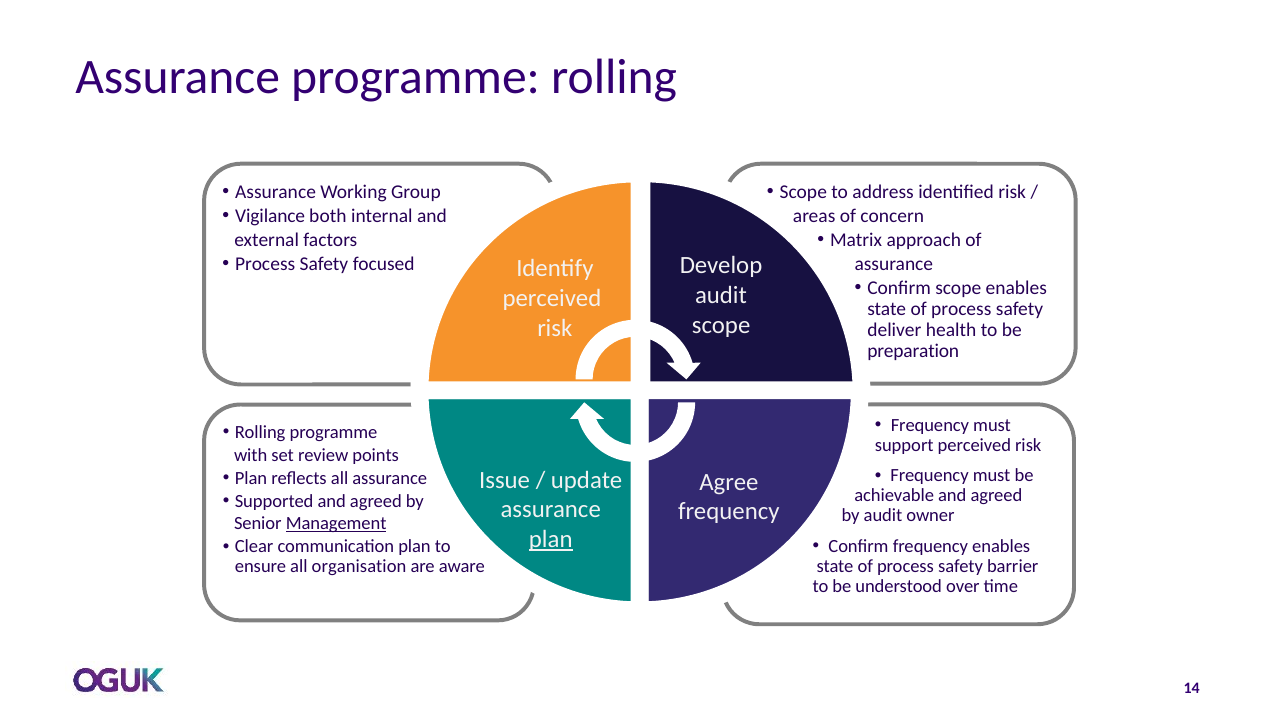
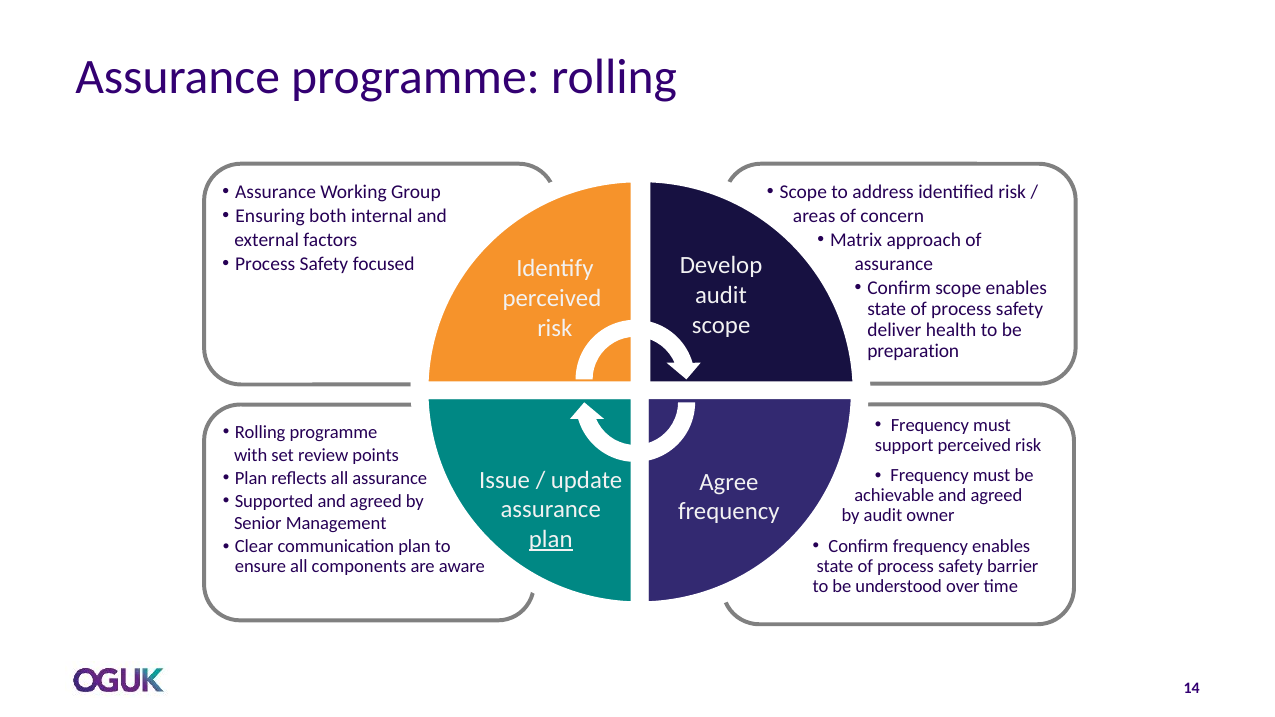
Vigilance: Vigilance -> Ensuring
Management underline: present -> none
organisation: organisation -> components
